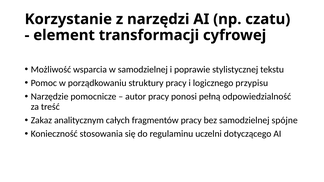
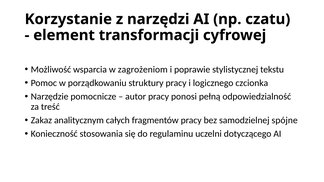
w samodzielnej: samodzielnej -> zagrożeniom
przypisu: przypisu -> czcionka
